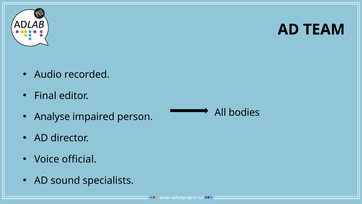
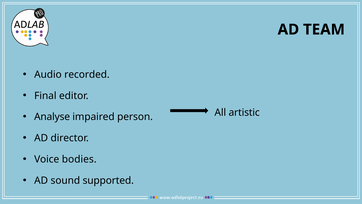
bodies: bodies -> artistic
official: official -> bodies
specialists: specialists -> supported
